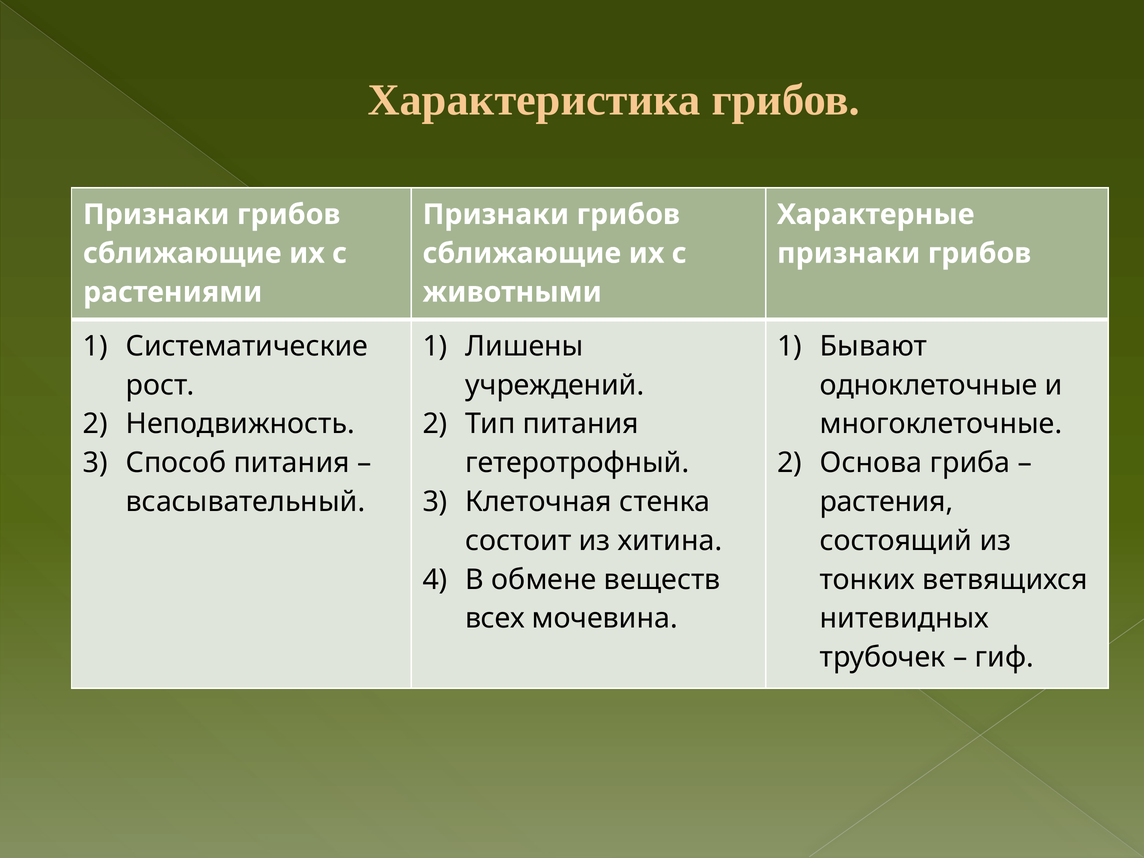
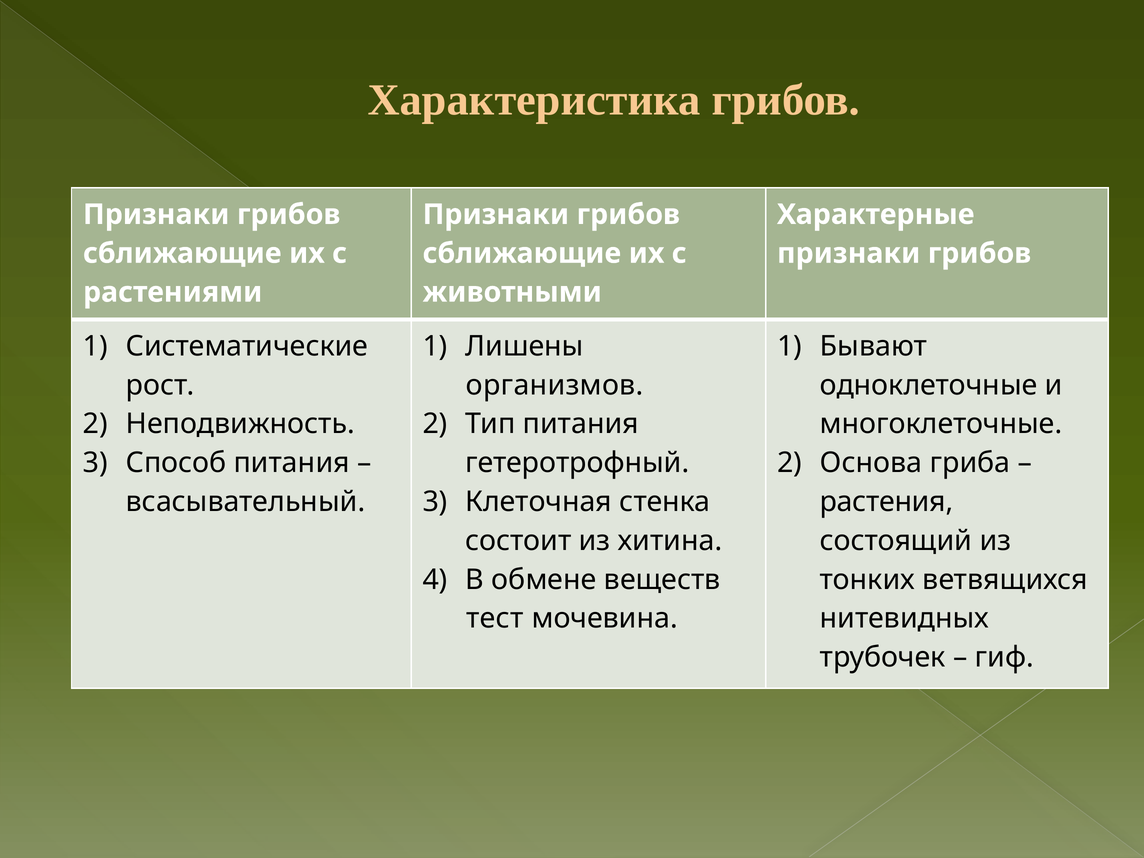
учреждений: учреждений -> организмов
всех: всех -> тест
